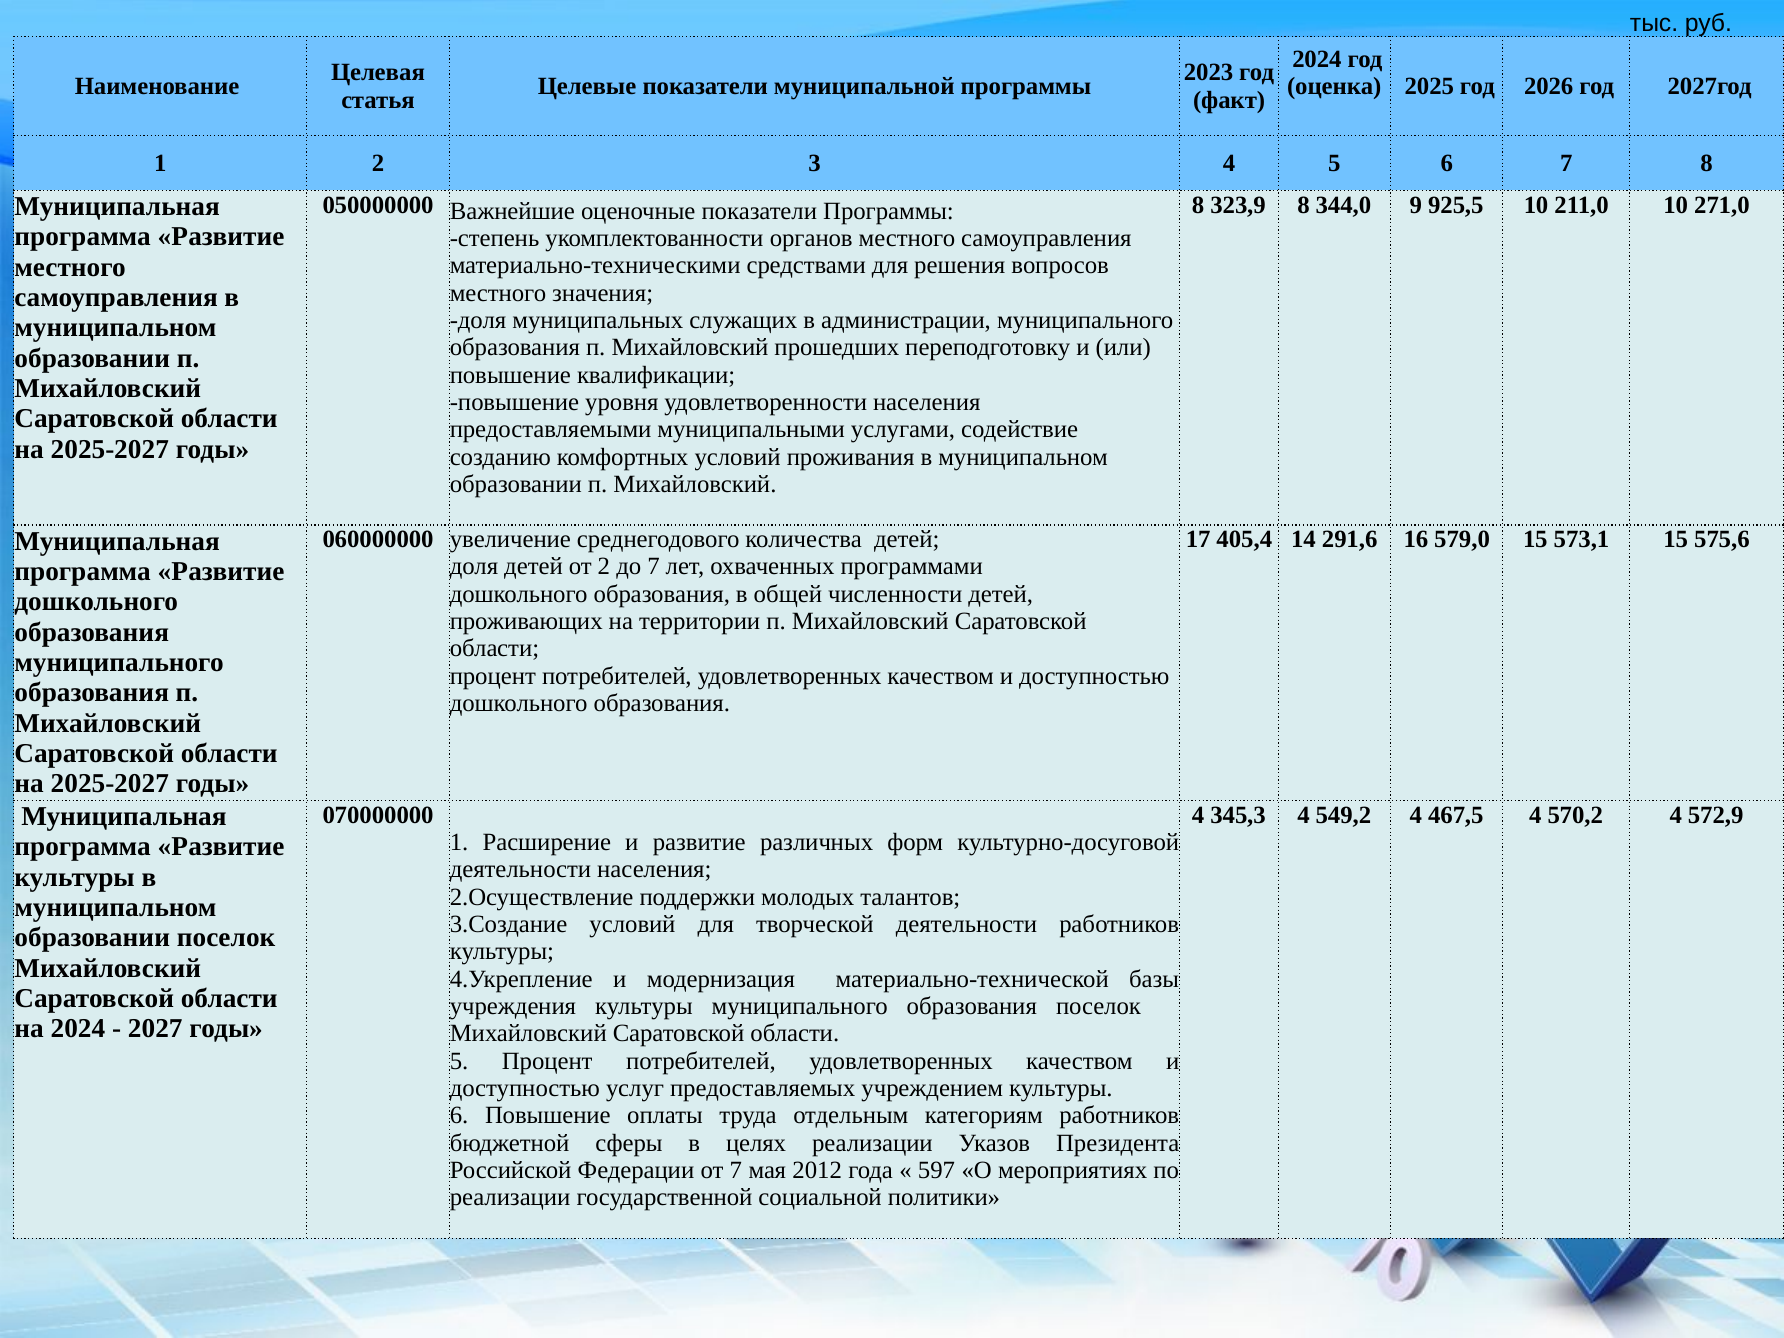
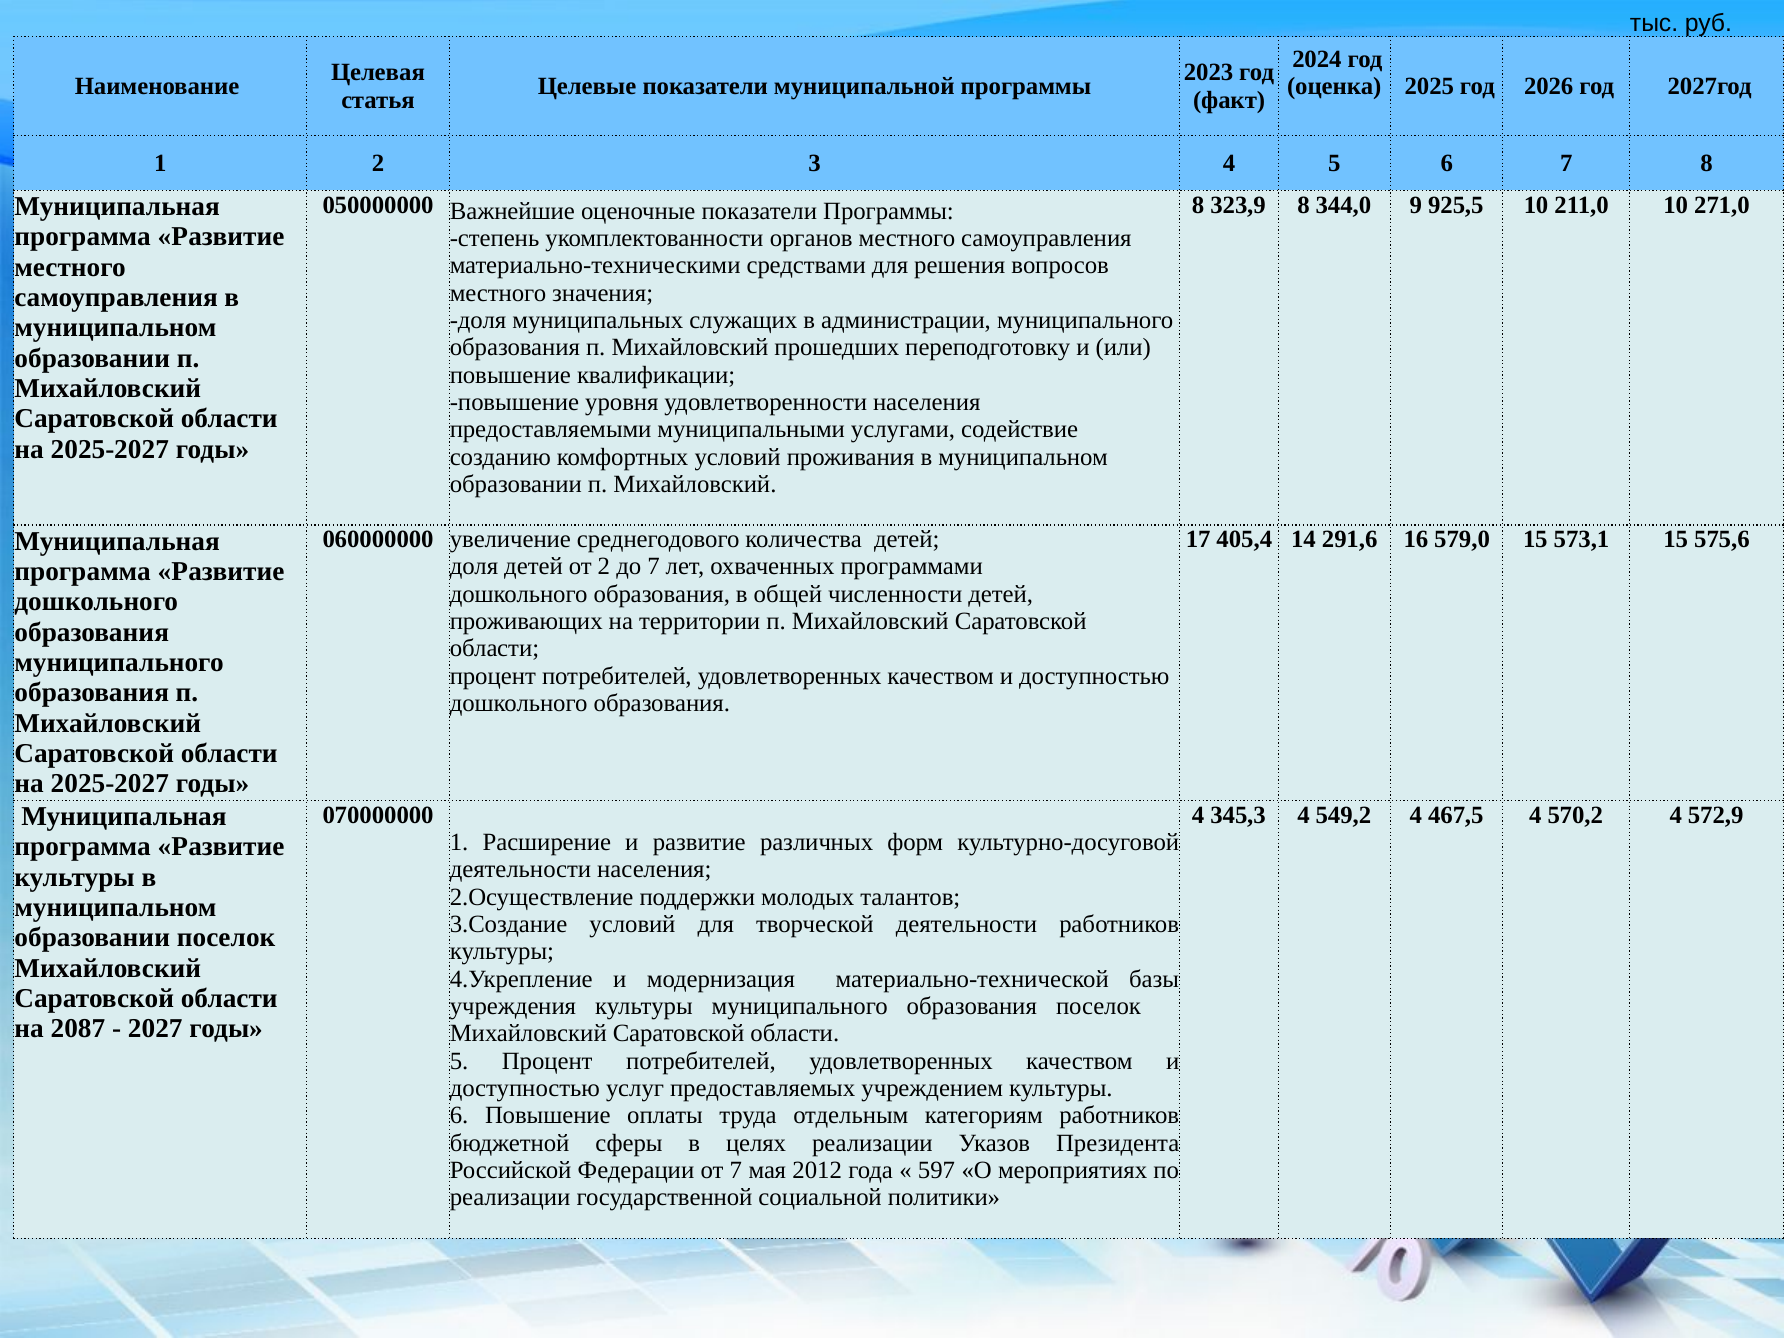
на 2024: 2024 -> 2087
